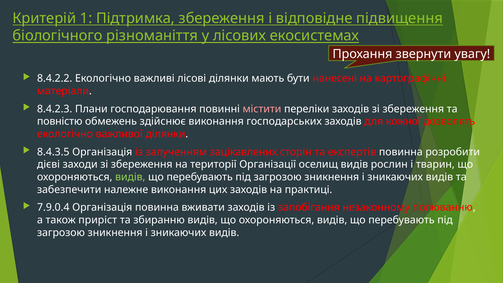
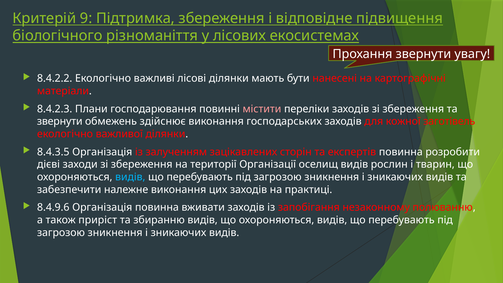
1: 1 -> 9
повністю at (60, 121): повністю -> звернути
дозволять: дозволять -> заготівель
видів at (130, 177) colour: light green -> light blue
7.9.0.4: 7.9.0.4 -> 8.4.9.6
